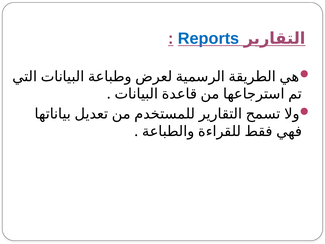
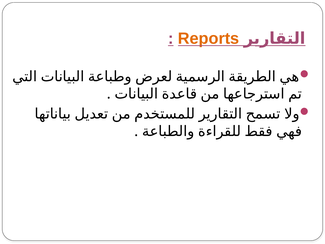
Reports colour: blue -> orange
